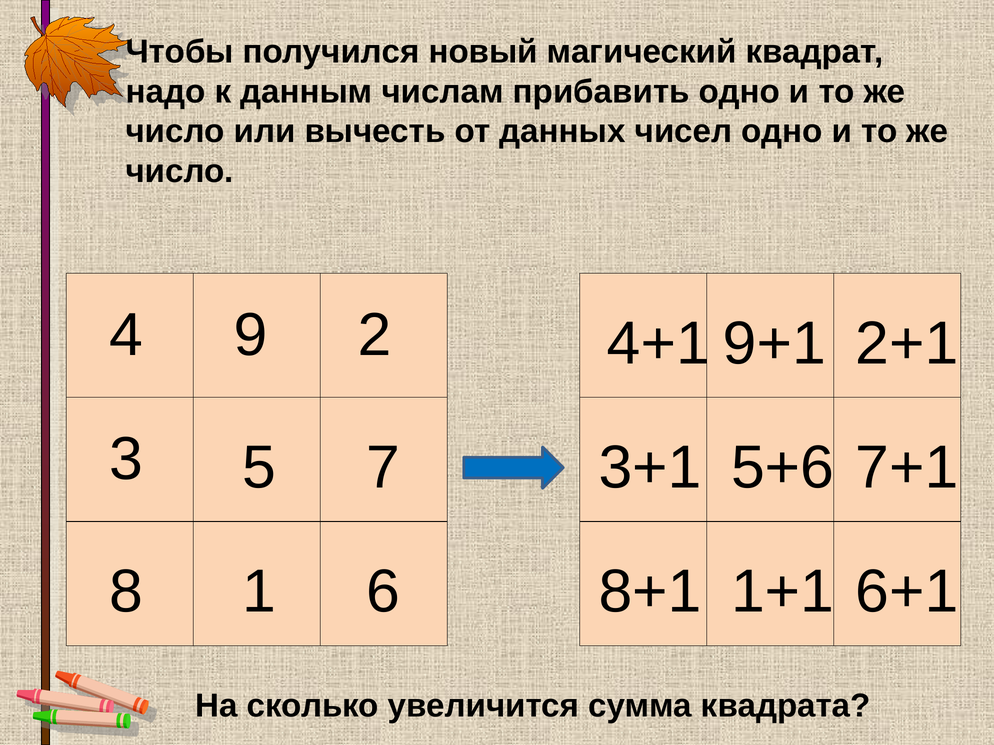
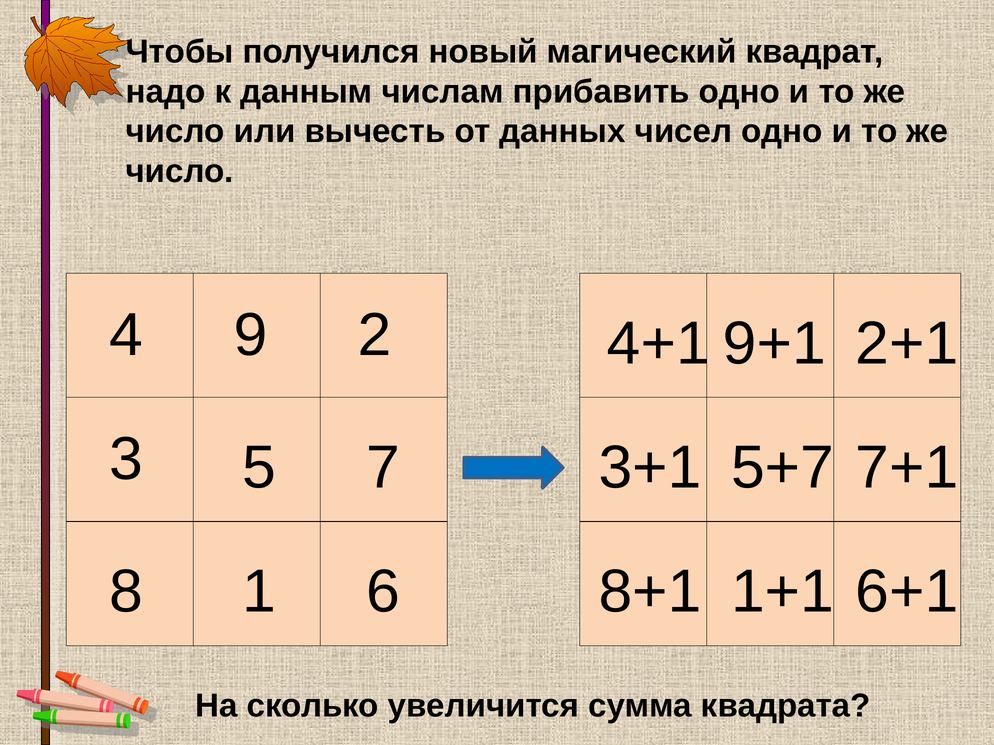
5+6: 5+6 -> 5+7
